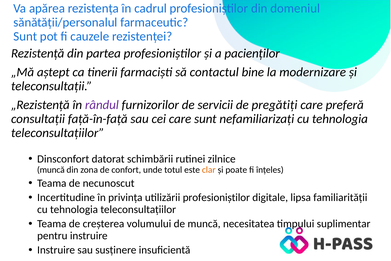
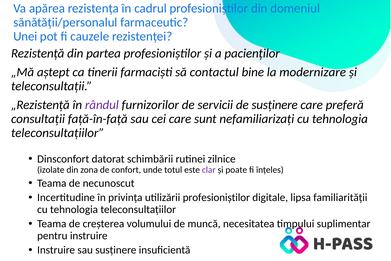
Sunt at (25, 36): Sunt -> Unei
de pregătiți: pregătiți -> susținere
muncă at (51, 170): muncă -> izolate
clar colour: orange -> purple
